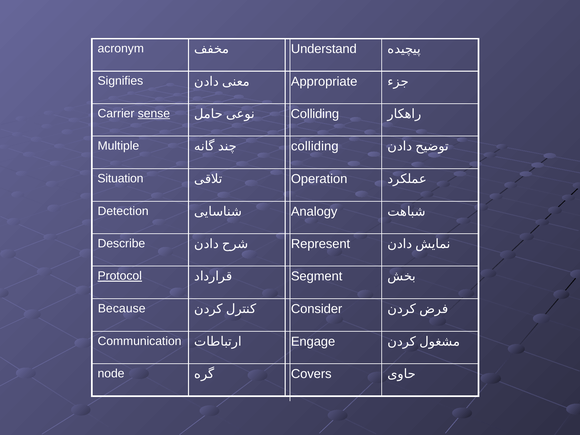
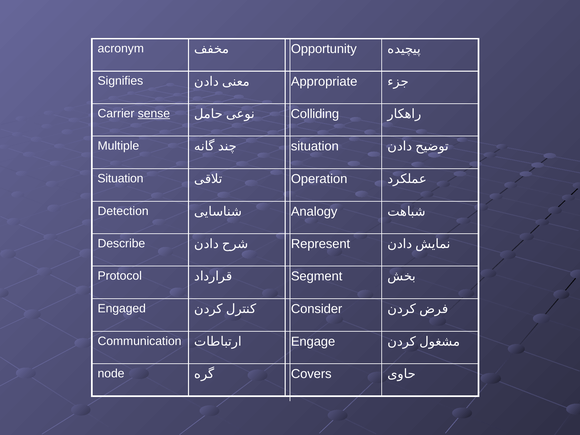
Understand: Understand -> Opportunity
colliding at (315, 146): colliding -> situation
Protocol underline: present -> none
Because: Because -> Engaged
